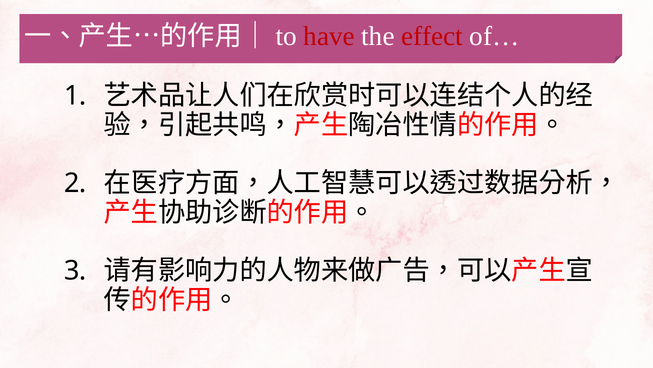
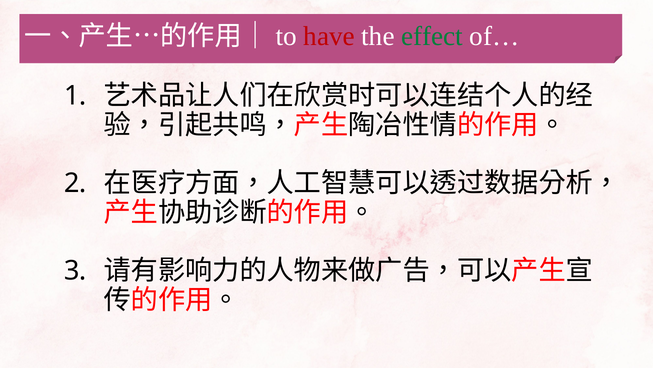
effect colour: red -> green
